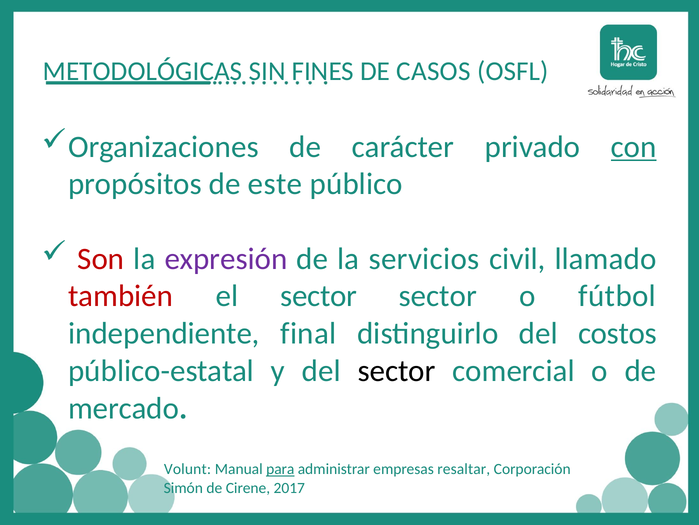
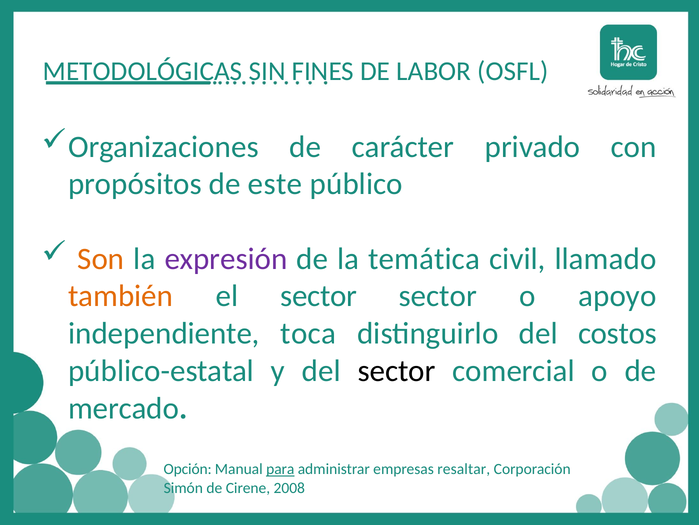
CASOS: CASOS -> LABOR
con underline: present -> none
Son colour: red -> orange
servicios: servicios -> temática
también colour: red -> orange
fútbol: fútbol -> apoyo
final: final -> toca
Volunt: Volunt -> Opción
2017: 2017 -> 2008
